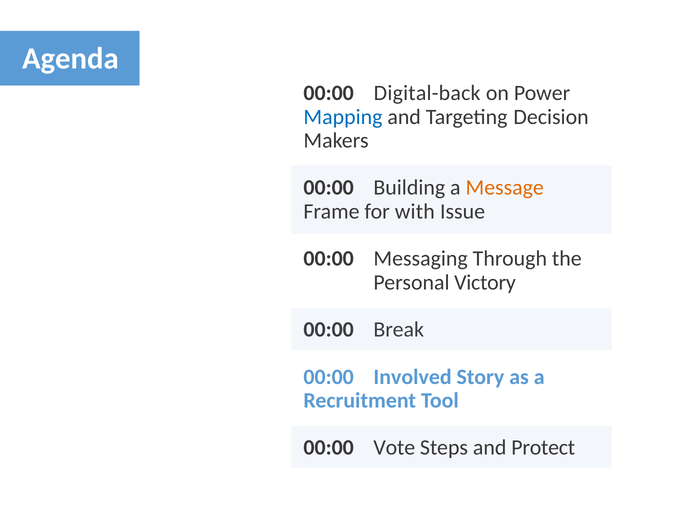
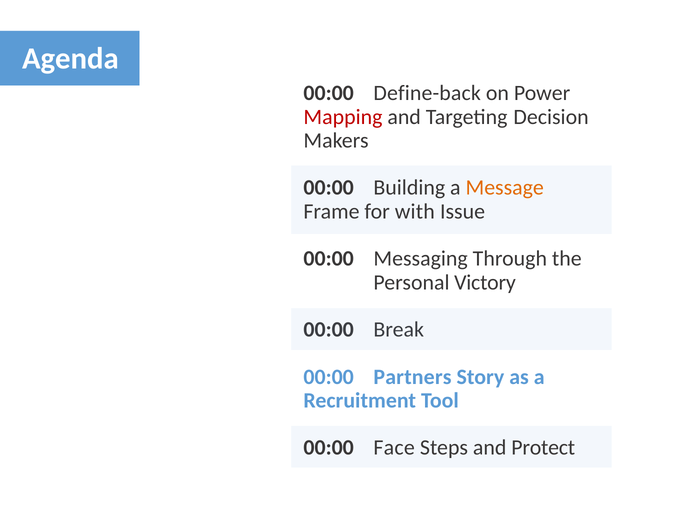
Digital-back: Digital-back -> Define-back
Mapping colour: blue -> red
Involved: Involved -> Partners
Vote: Vote -> Face
